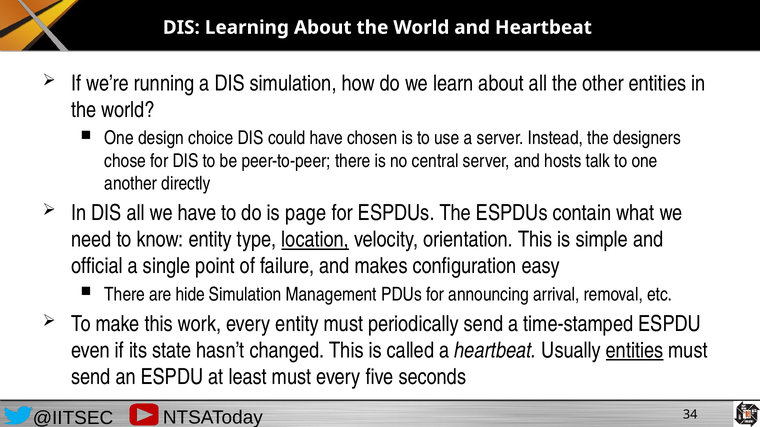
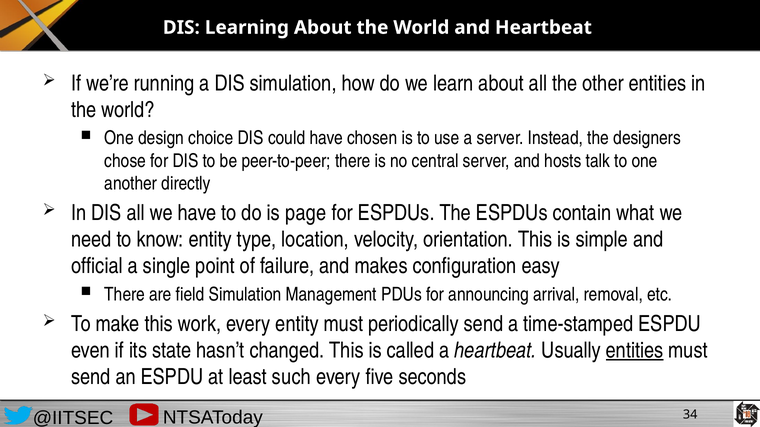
location underline: present -> none
hide: hide -> field
least must: must -> such
